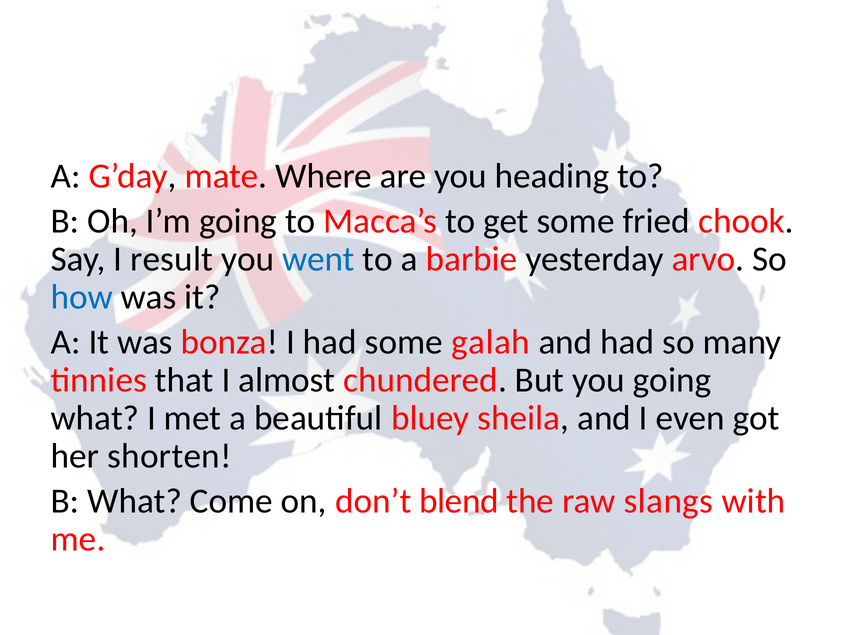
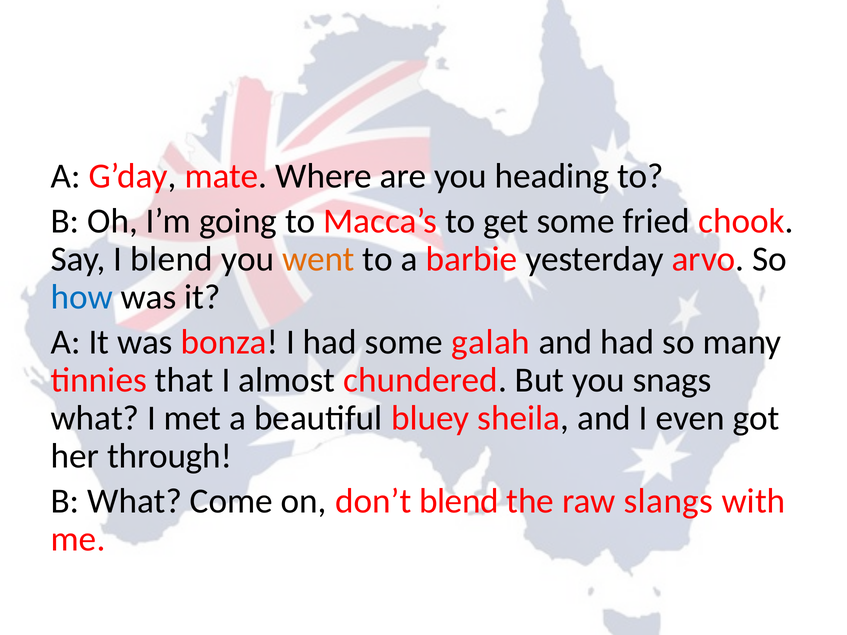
I result: result -> blend
went colour: blue -> orange
you going: going -> snags
shorten: shorten -> through
